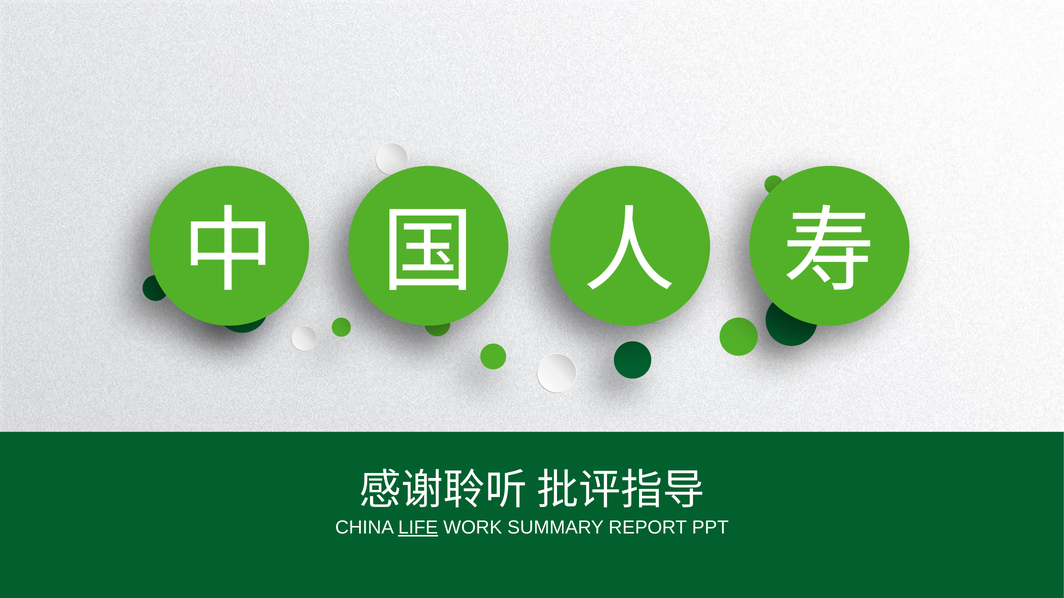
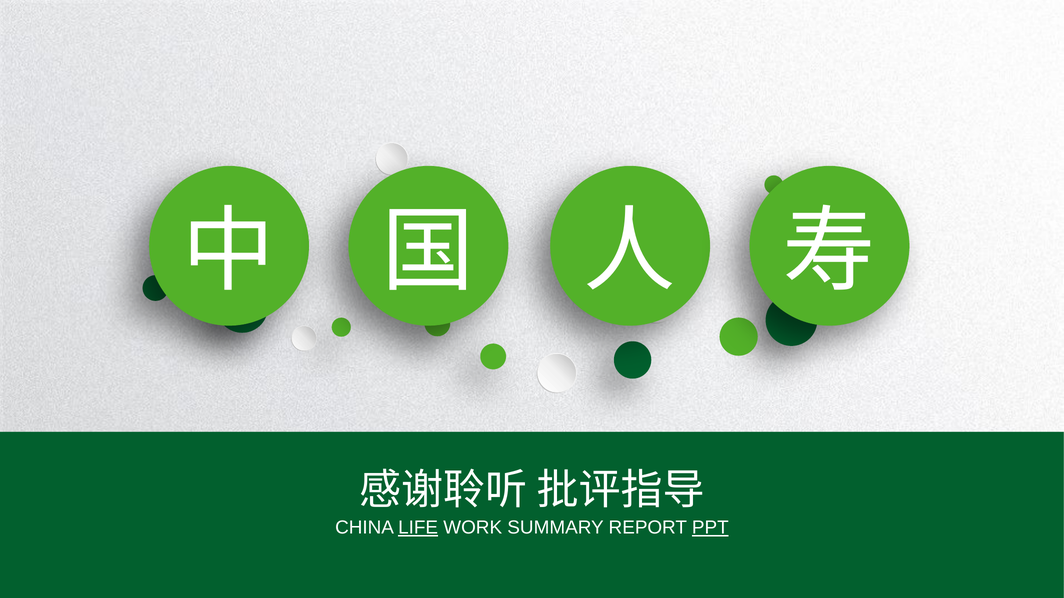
PPT at (710, 528) underline: none -> present
